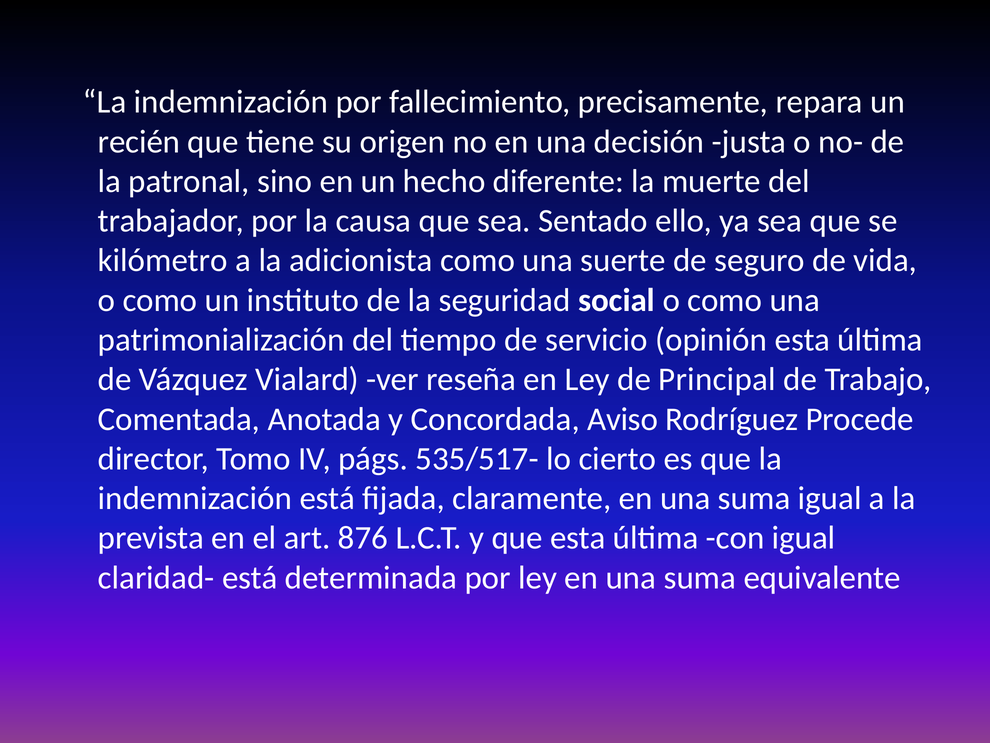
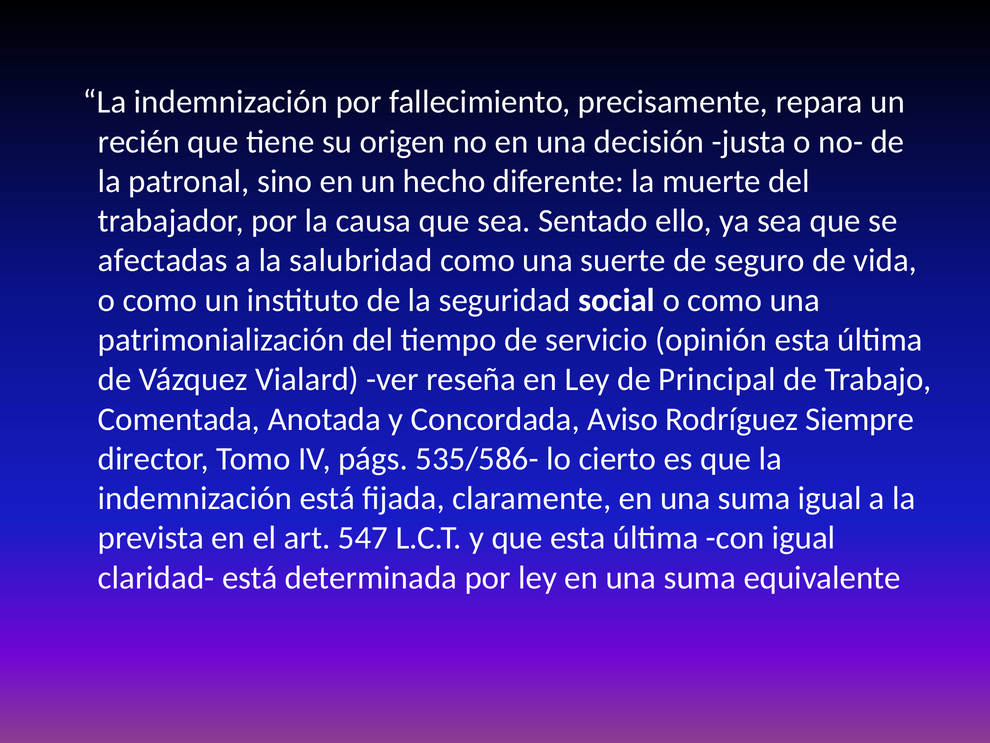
kilómetro: kilómetro -> afectadas
adicionista: adicionista -> salubridad
Procede: Procede -> Siempre
535/517-: 535/517- -> 535/586-
876: 876 -> 547
